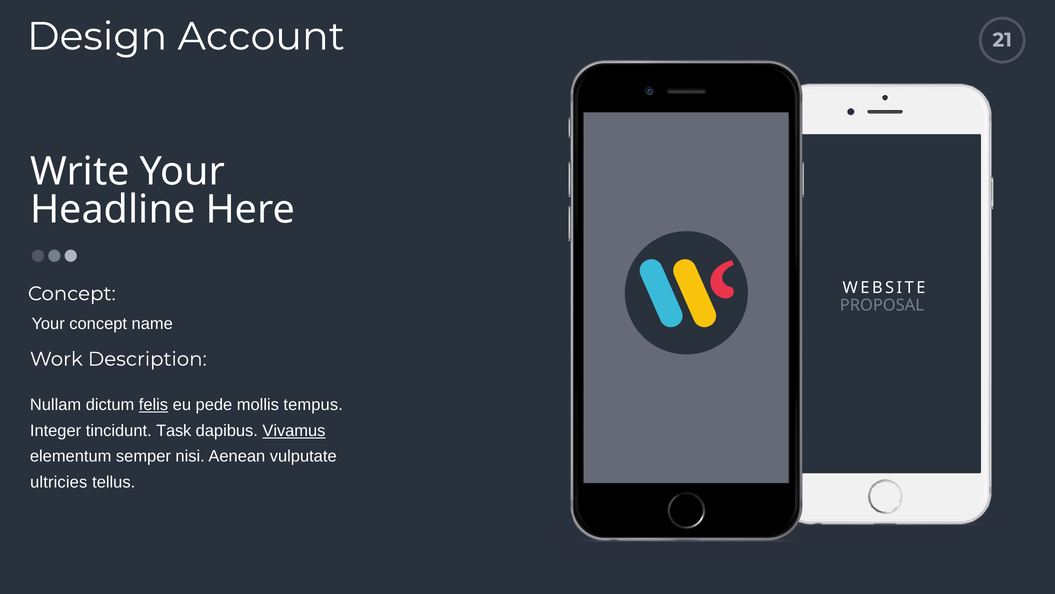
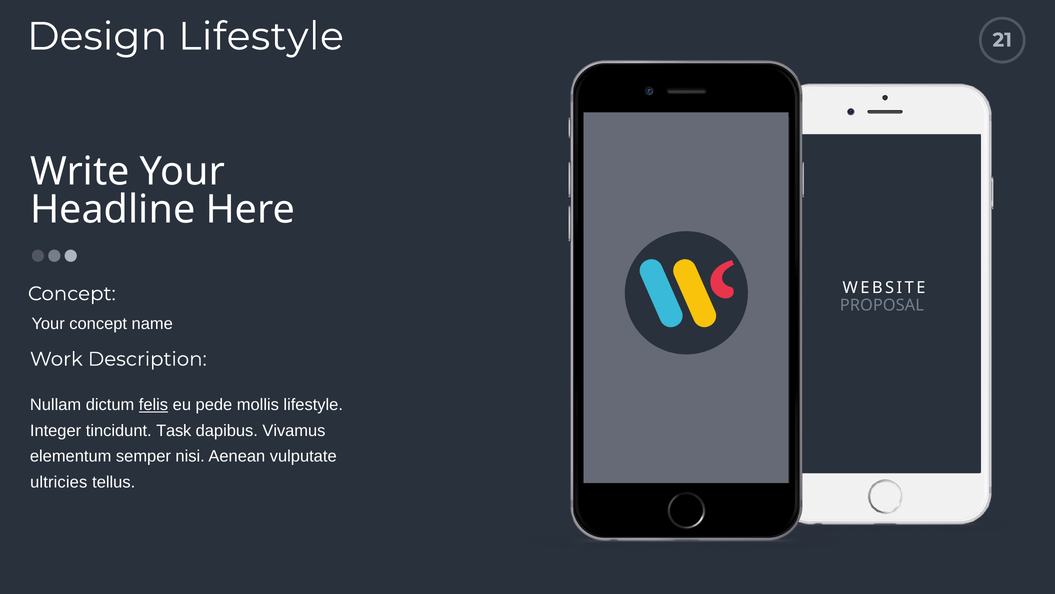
Design Account: Account -> Lifestyle
mollis tempus: tempus -> lifestyle
Vivamus underline: present -> none
